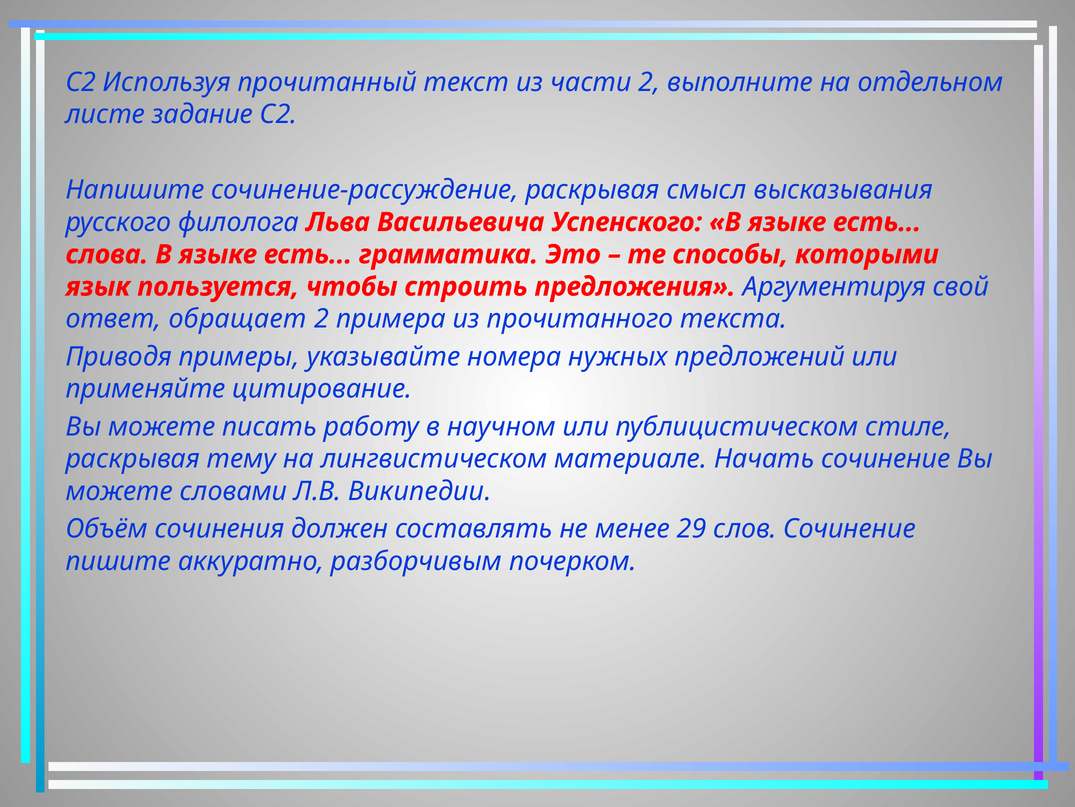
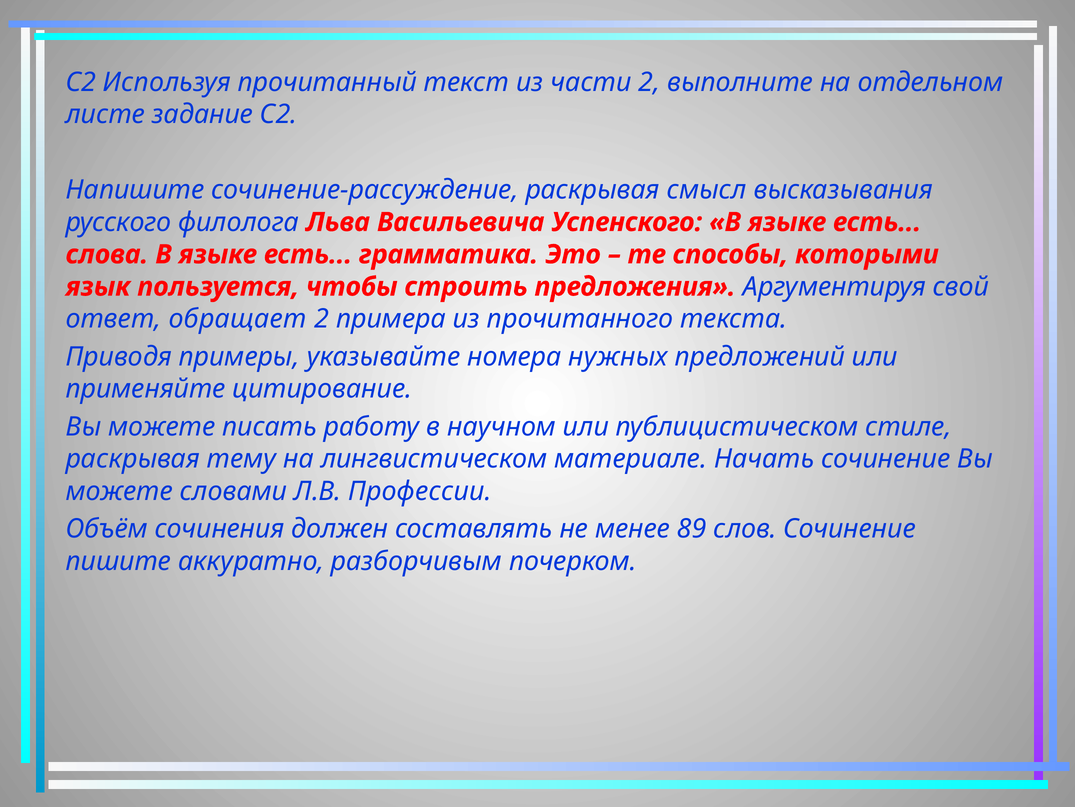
Википедии: Википедии -> Профессии
29: 29 -> 89
